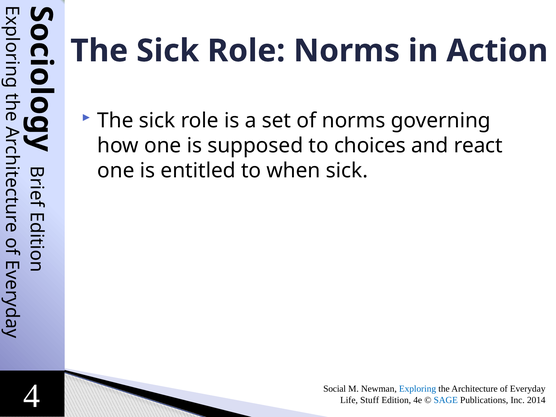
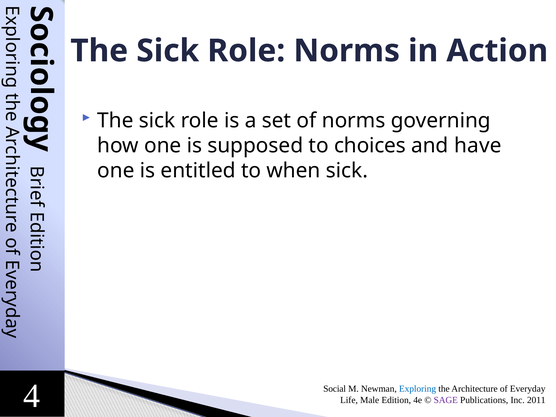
react: react -> have
Stuff: Stuff -> Male
SAGE colour: blue -> purple
2014: 2014 -> 2011
